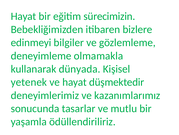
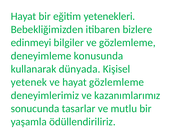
sürecimizin: sürecimizin -> yetenekleri
olmamakla: olmamakla -> konusunda
hayat düşmektedir: düşmektedir -> gözlemleme
